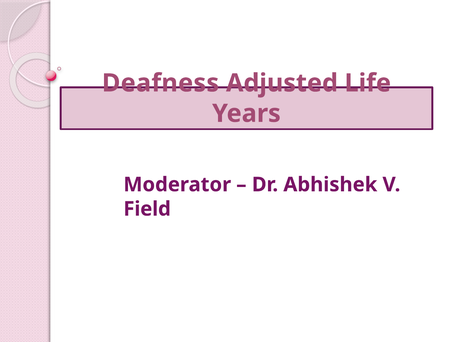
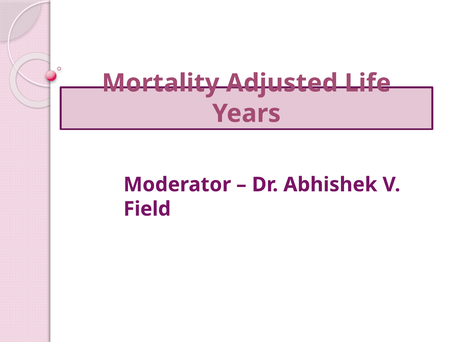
Deafness: Deafness -> Mortality
